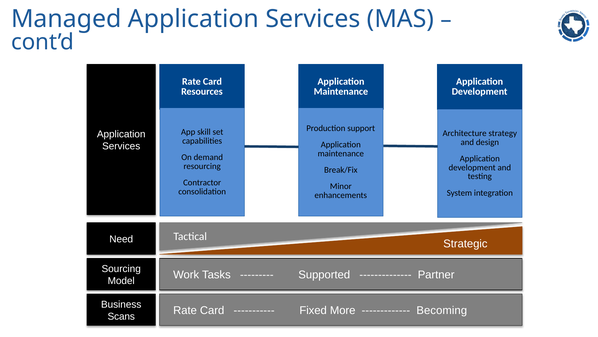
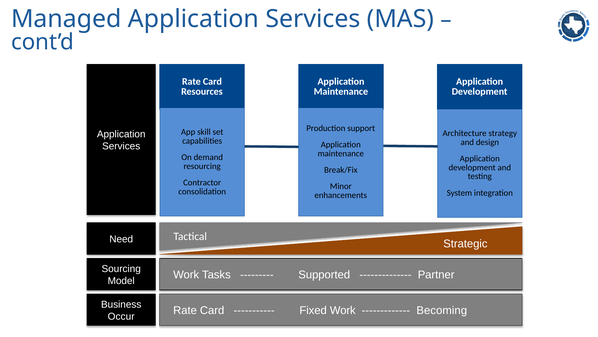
Fixed More: More -> Work
Scans: Scans -> Occur
